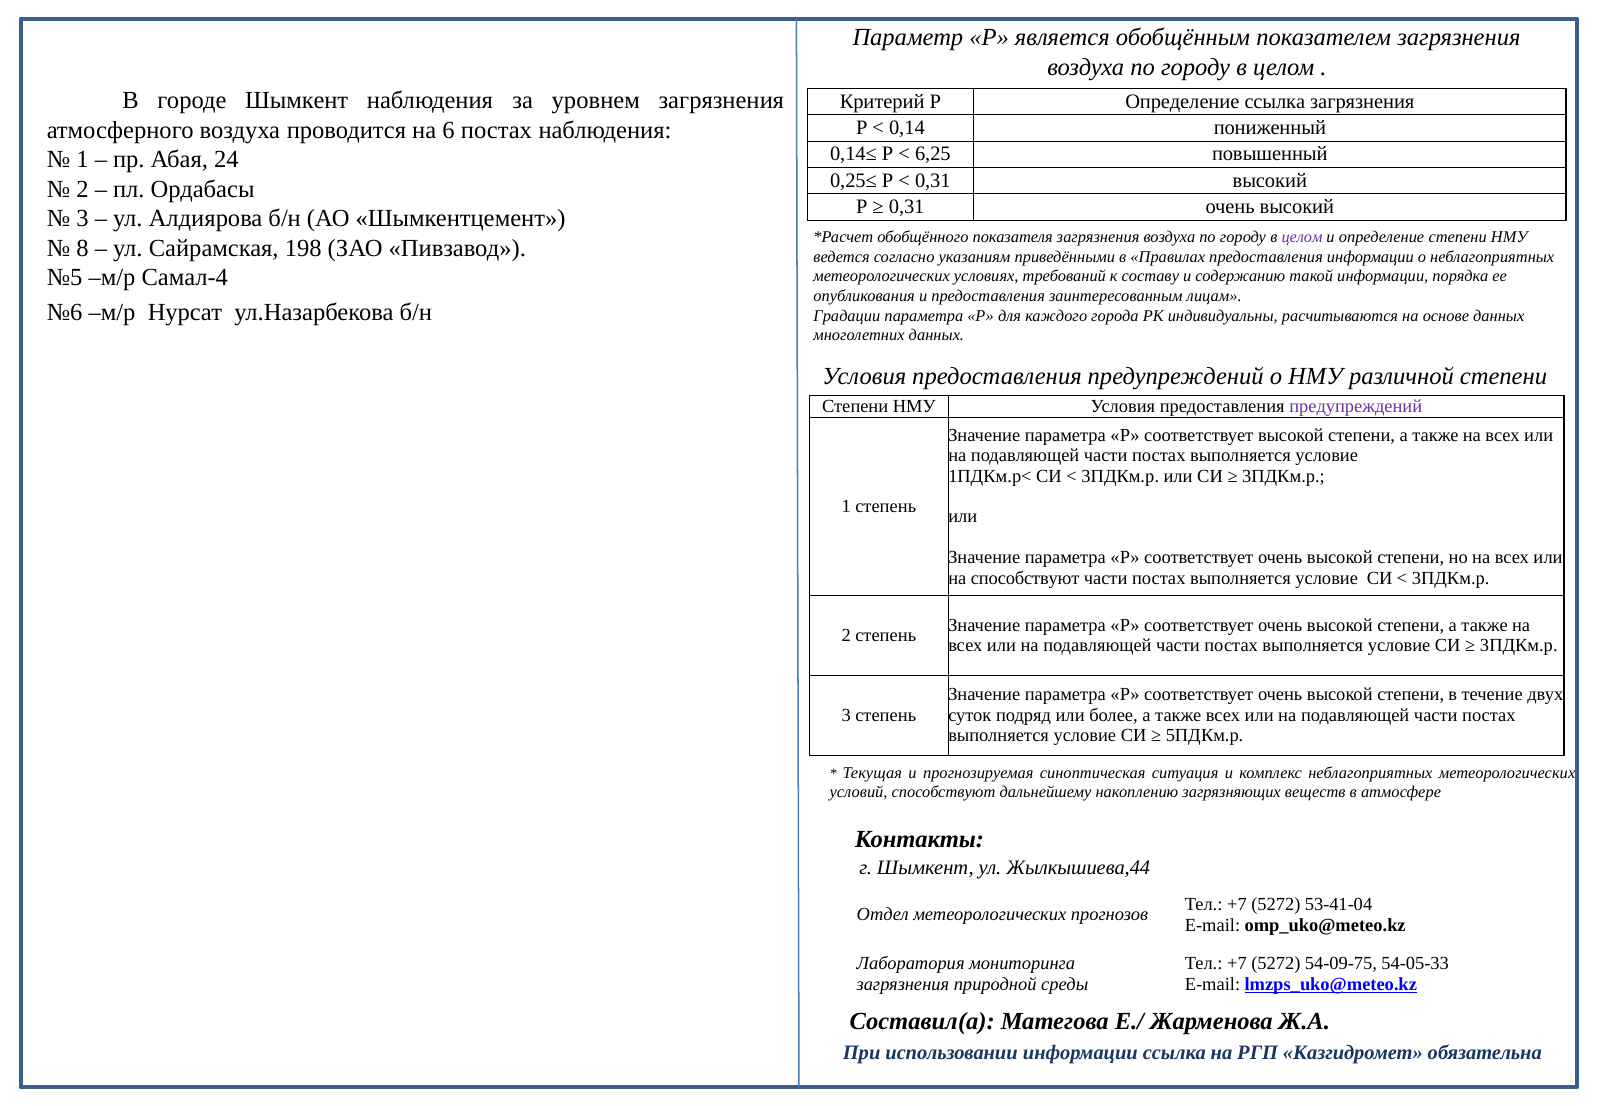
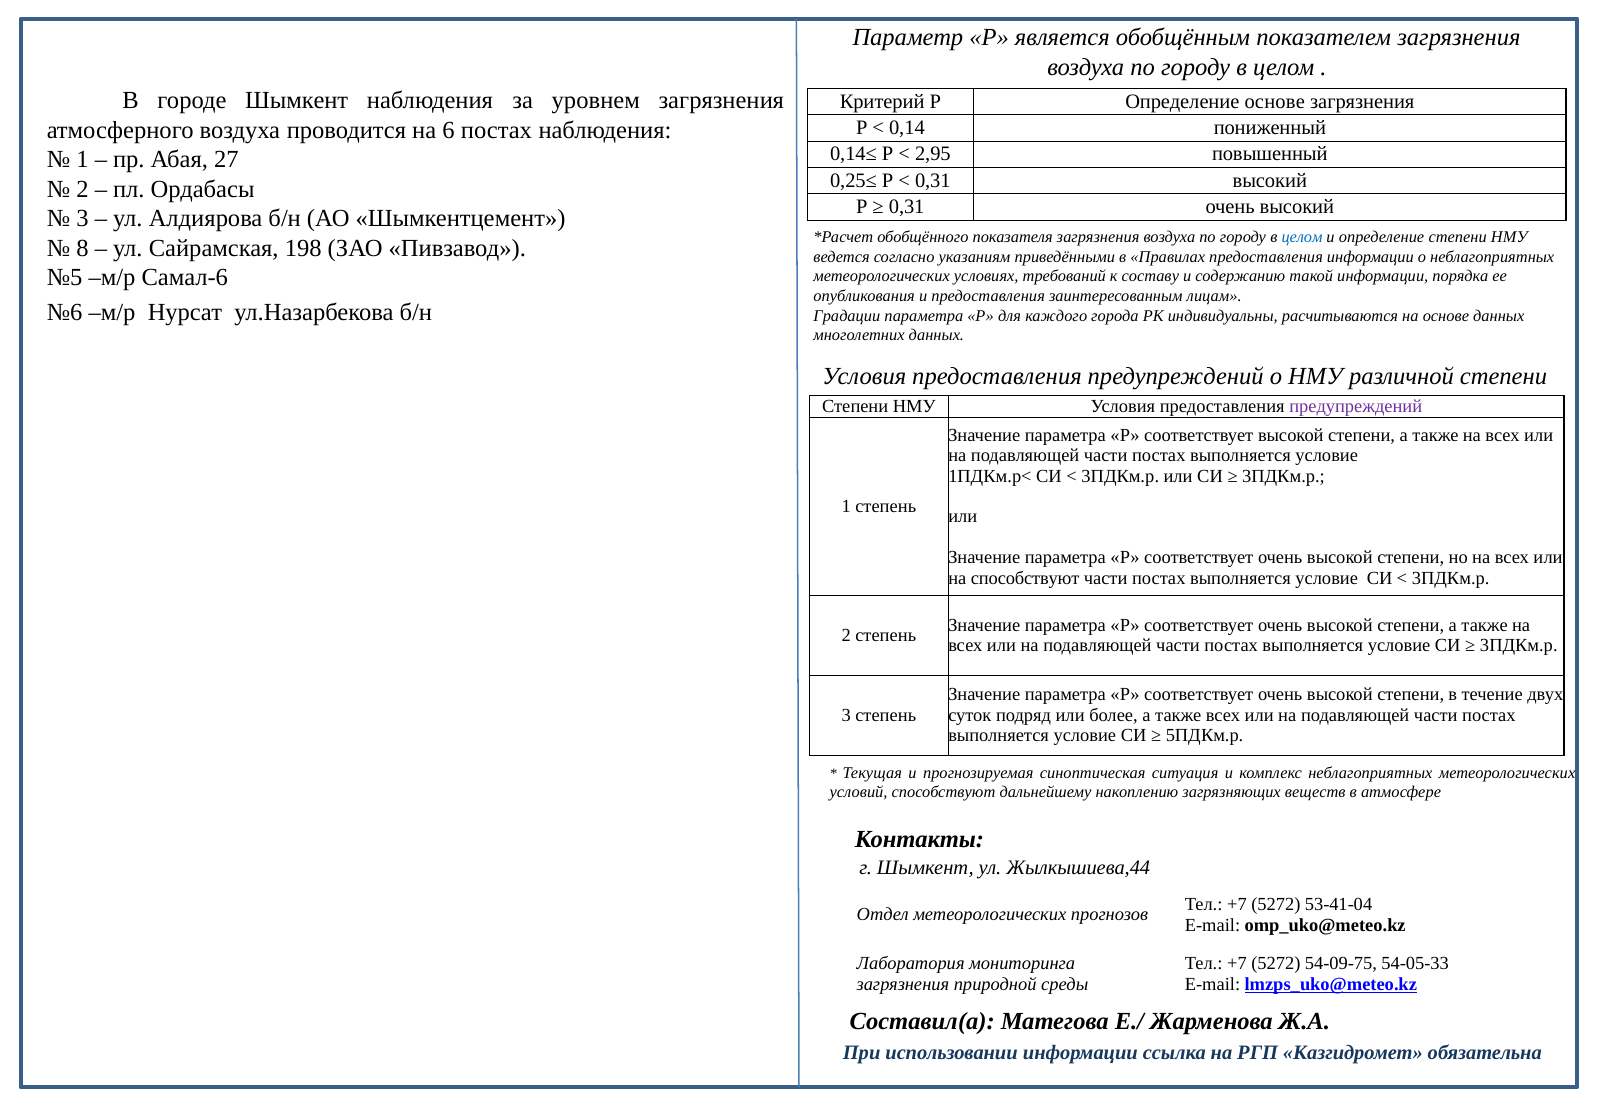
Определение ссылка: ссылка -> основе
6,25: 6,25 -> 2,95
24: 24 -> 27
целом at (1302, 237) colour: purple -> blue
Самал-4: Самал-4 -> Самал-6
